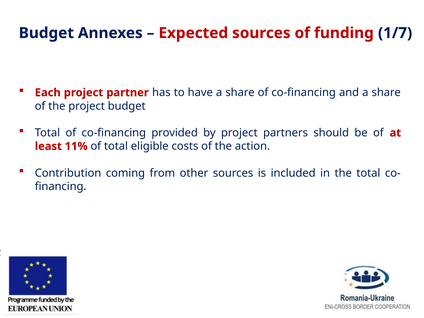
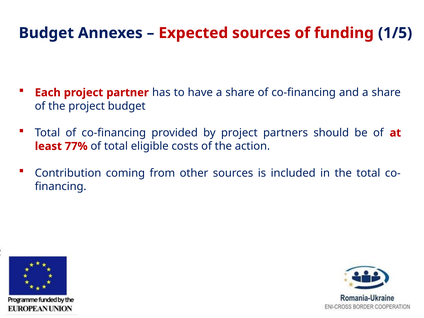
1/7: 1/7 -> 1/5
11%: 11% -> 77%
